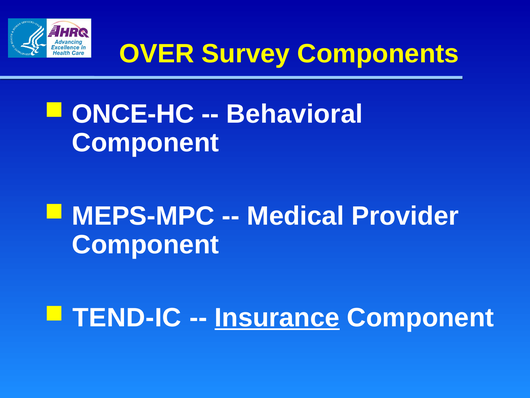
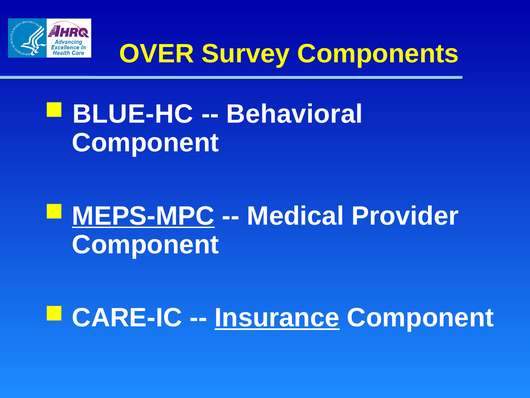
ONCE-HC: ONCE-HC -> BLUE-HC
MEPS-MPC underline: none -> present
TEND-IC: TEND-IC -> CARE-IC
